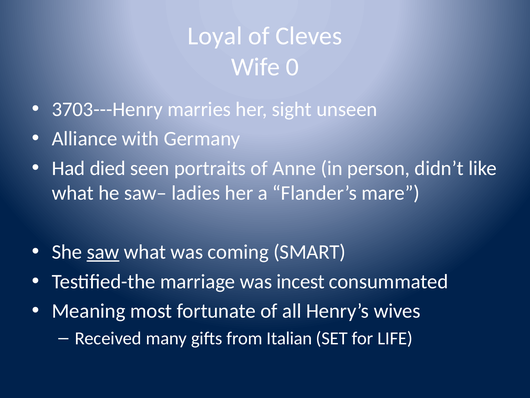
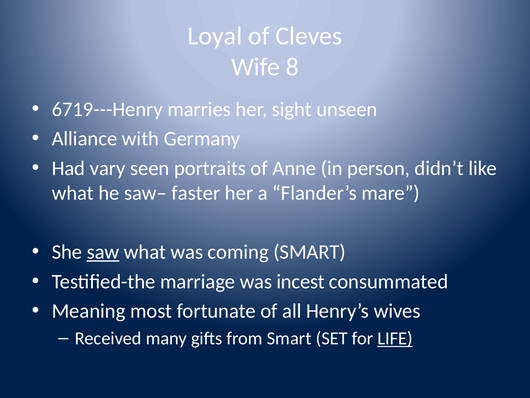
0: 0 -> 8
3703---Henry: 3703---Henry -> 6719---Henry
died: died -> vary
ladies: ladies -> faster
from Italian: Italian -> Smart
LIFE underline: none -> present
